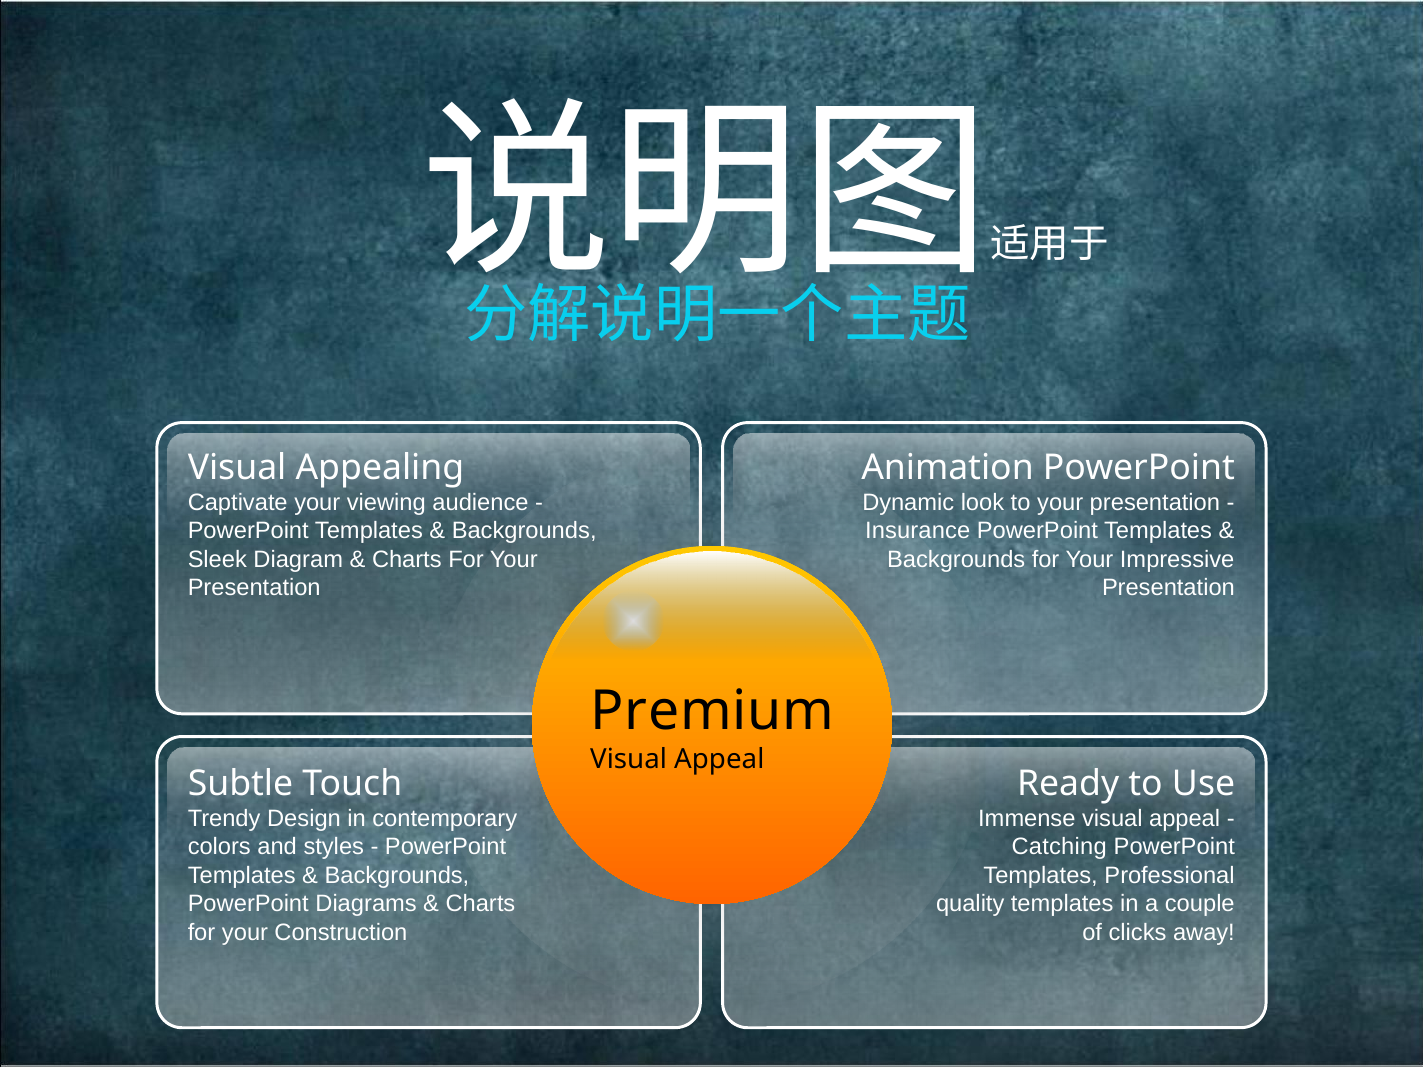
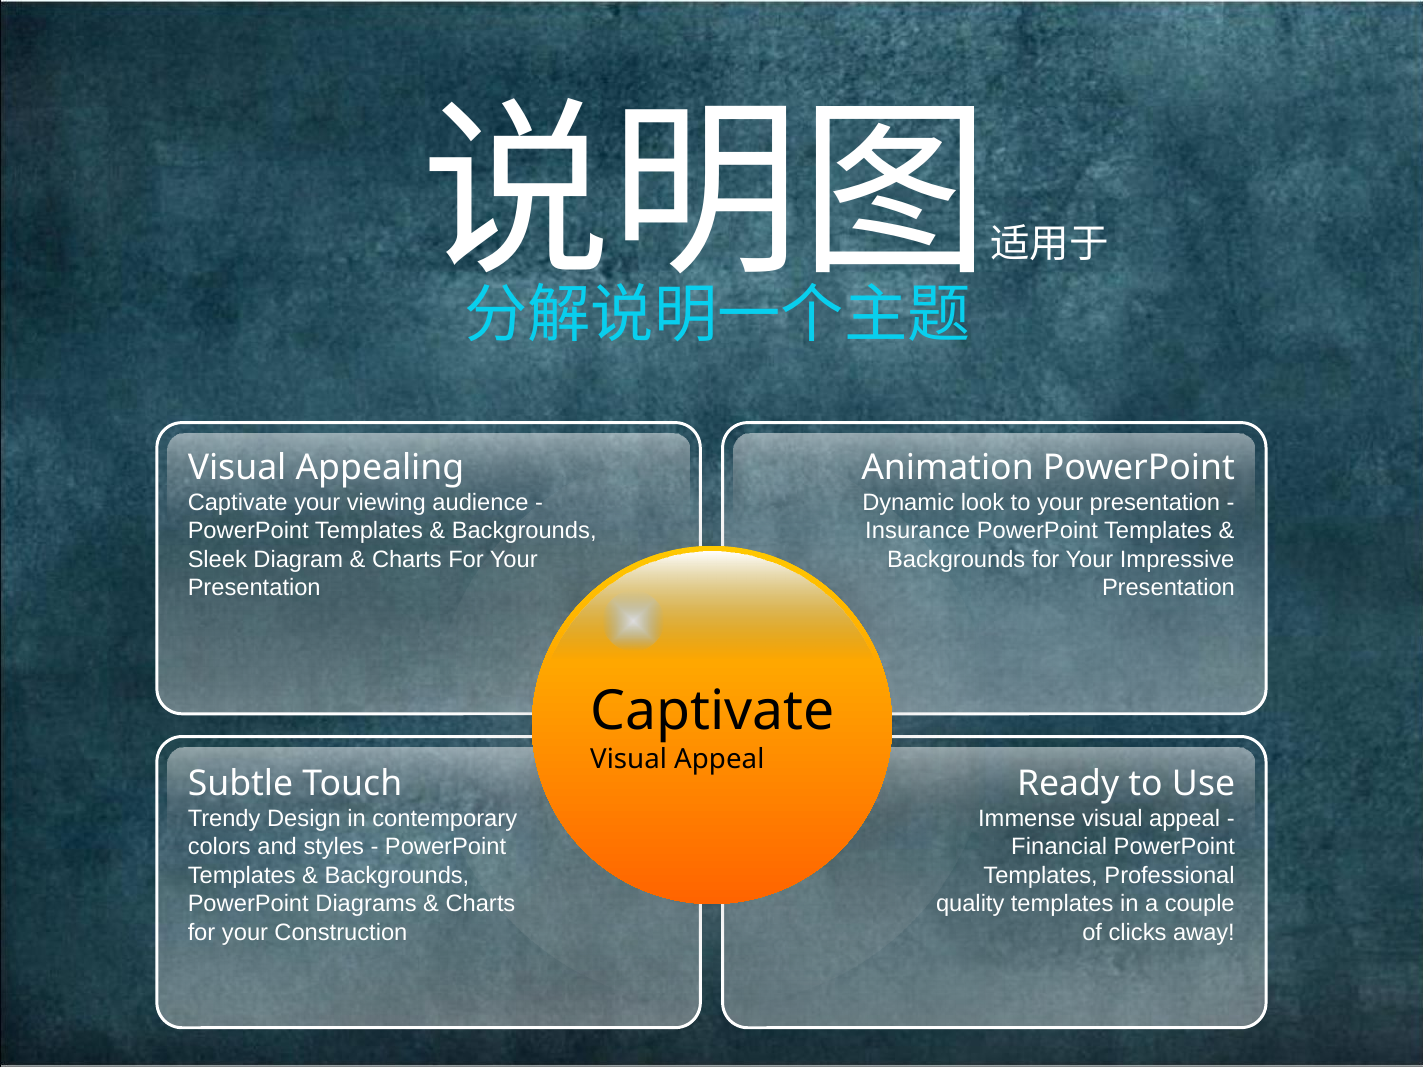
Premium at (712, 712): Premium -> Captivate
Catching: Catching -> Financial
